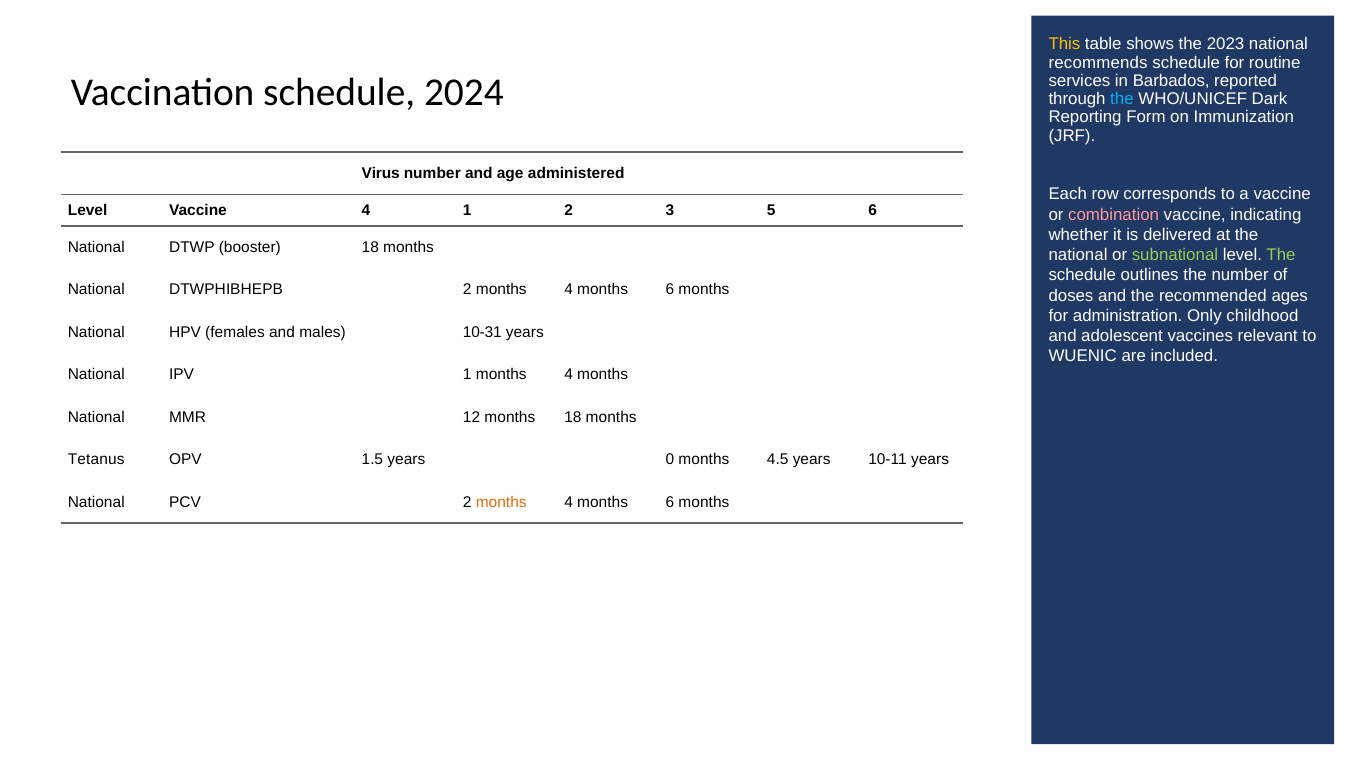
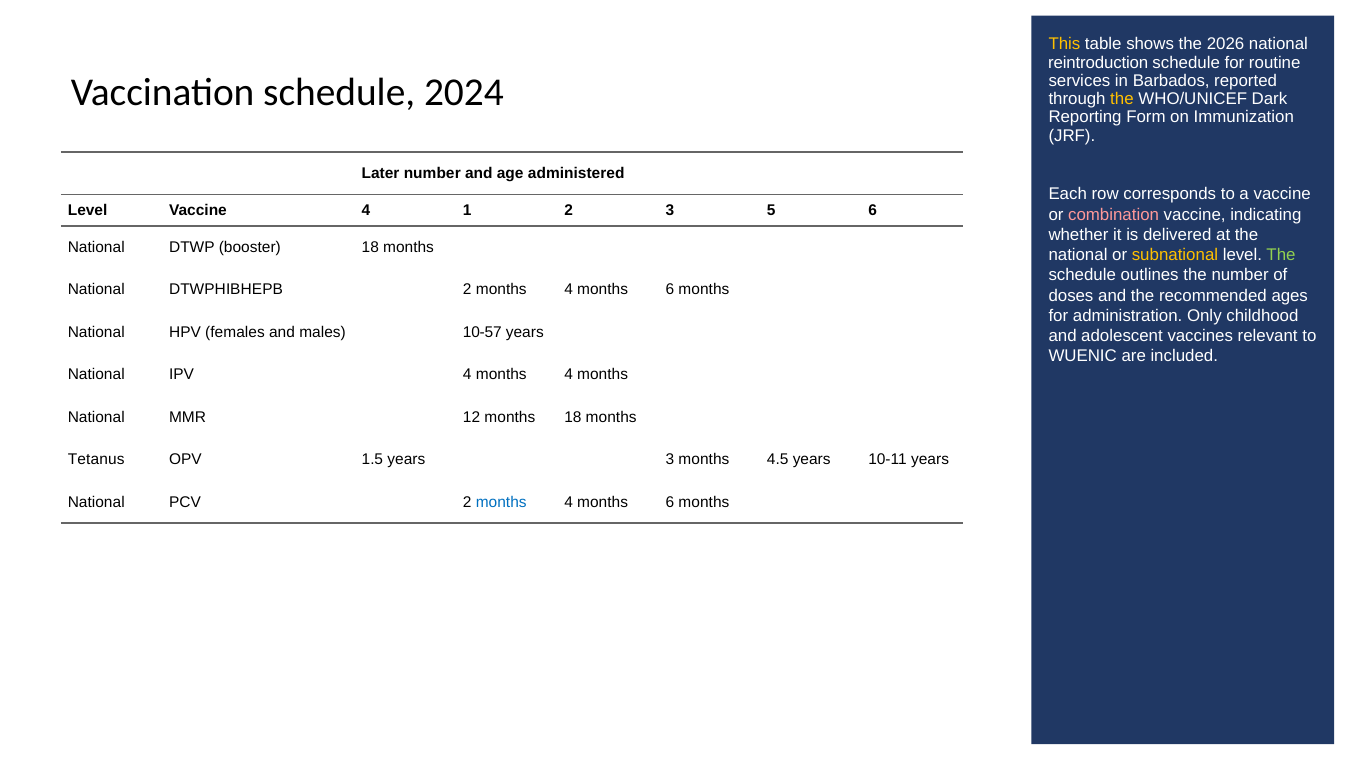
2023: 2023 -> 2026
recommends: recommends -> reintroduction
the at (1122, 99) colour: light blue -> yellow
Virus: Virus -> Later
subnational colour: light green -> yellow
10-31: 10-31 -> 10-57
IPV 1: 1 -> 4
years 0: 0 -> 3
months at (501, 502) colour: orange -> blue
